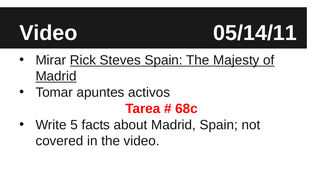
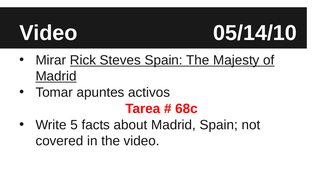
05/14/11: 05/14/11 -> 05/14/10
